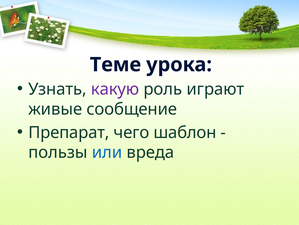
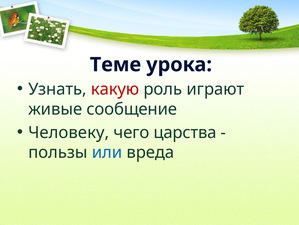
какую colour: purple -> red
Препарат: Препарат -> Человеку
шаблон: шаблон -> царства
